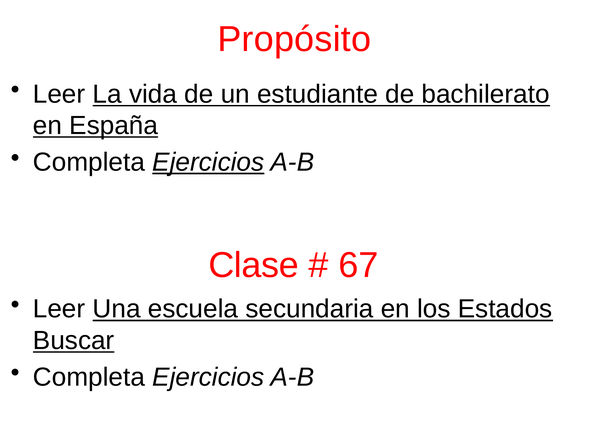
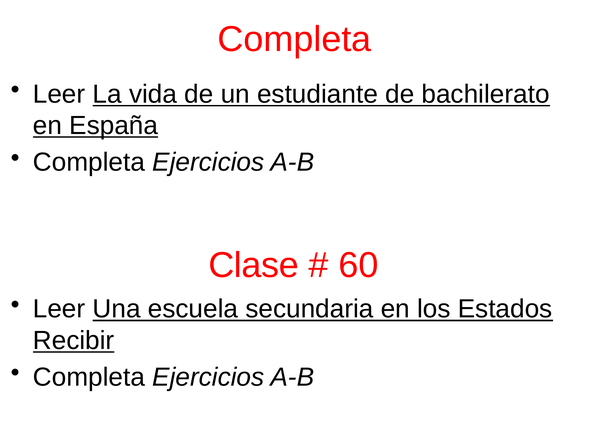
Propósito at (294, 39): Propósito -> Completa
Ejercicios at (208, 162) underline: present -> none
67: 67 -> 60
Buscar: Buscar -> Recibir
